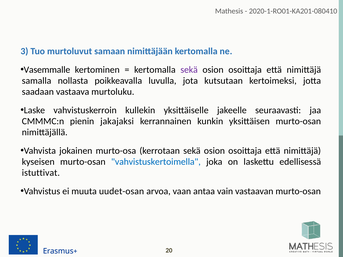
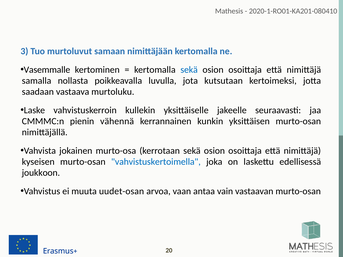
sekä at (189, 70) colour: purple -> blue
jakajaksi: jakajaksi -> vähennä
istuttivat: istuttivat -> joukkoon
